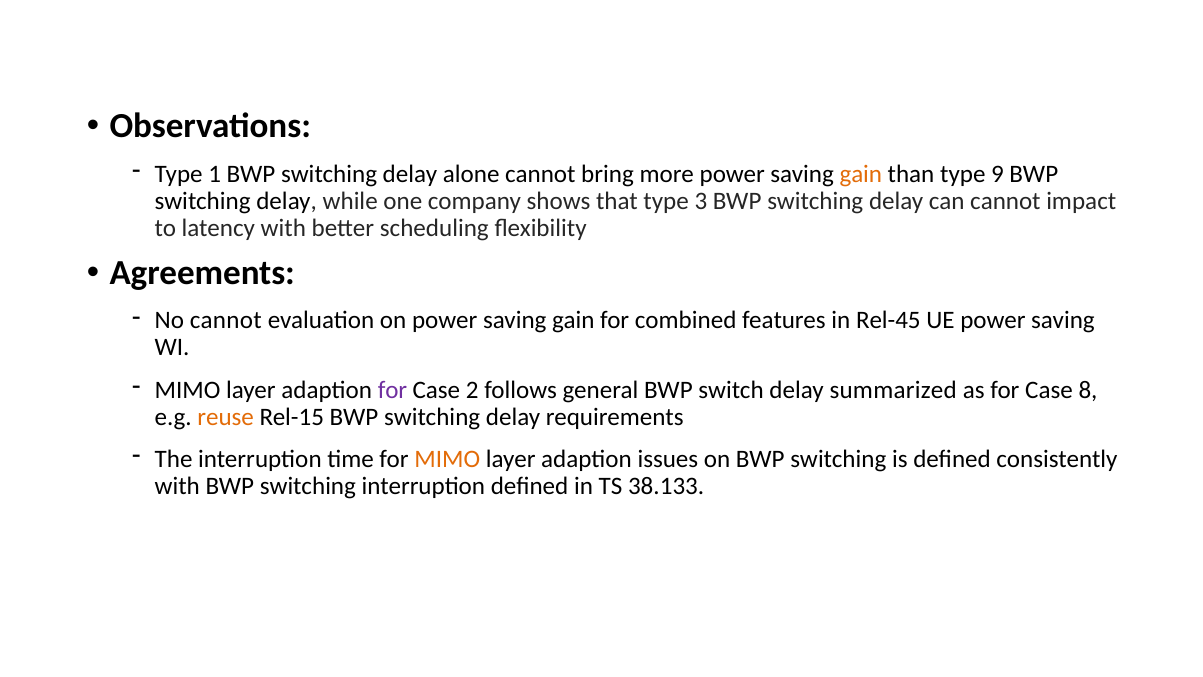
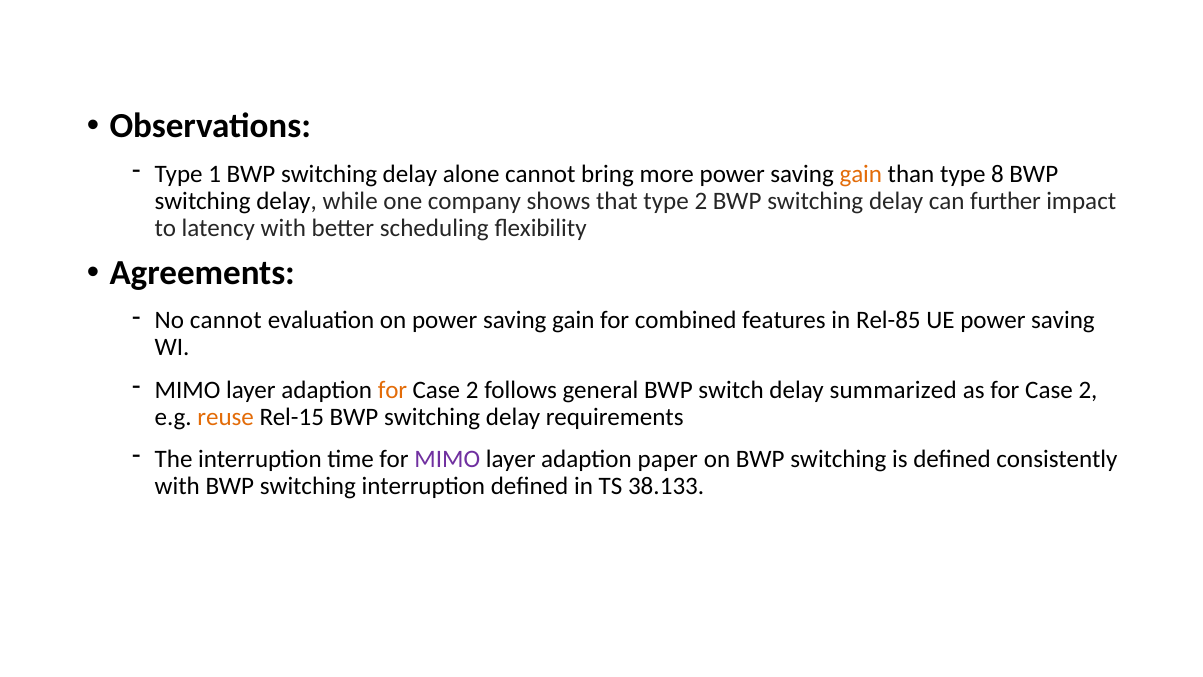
9: 9 -> 8
type 3: 3 -> 2
can cannot: cannot -> further
Rel-45: Rel-45 -> Rel-85
for at (392, 390) colour: purple -> orange
as for Case 8: 8 -> 2
MIMO at (447, 459) colour: orange -> purple
issues: issues -> paper
